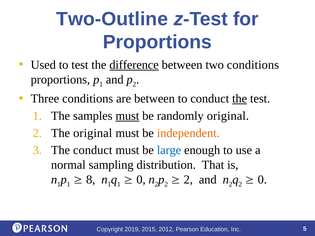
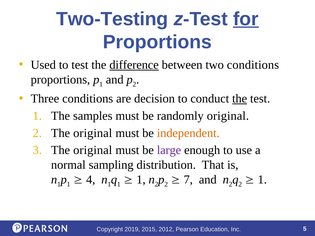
Two-Outline: Two-Outline -> Two-Testing
for underline: none -> present
are between: between -> decision
must at (127, 116) underline: present -> none
conduct at (93, 150): conduct -> original
large colour: blue -> purple
8: 8 -> 4
0 at (141, 180): 0 -> 1
2 at (188, 180): 2 -> 7
0 at (262, 180): 0 -> 1
